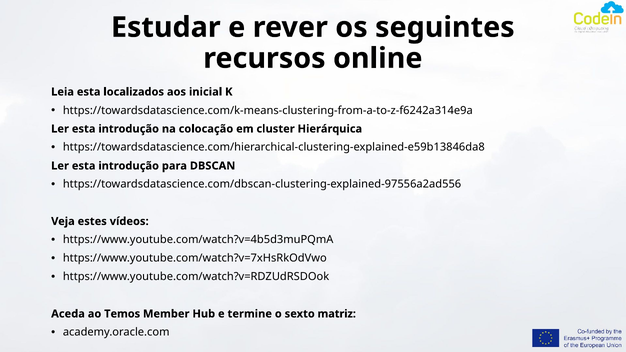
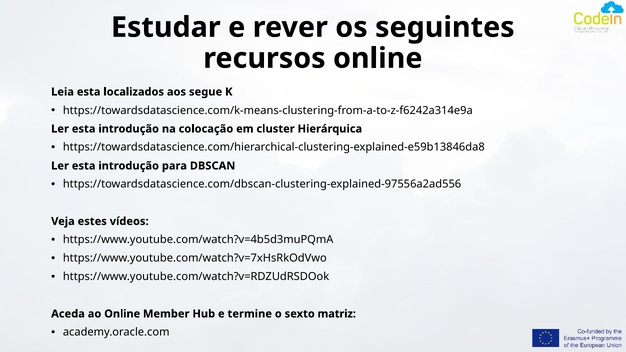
inicial: inicial -> segue
ao Temos: Temos -> Online
